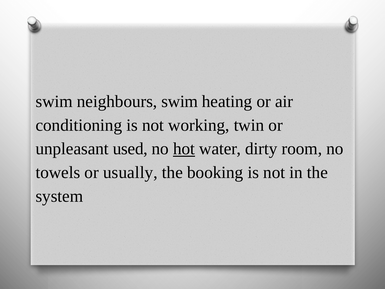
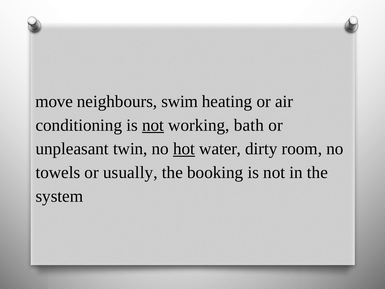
swim at (54, 101): swim -> move
not at (153, 125) underline: none -> present
twin: twin -> bath
used: used -> twin
